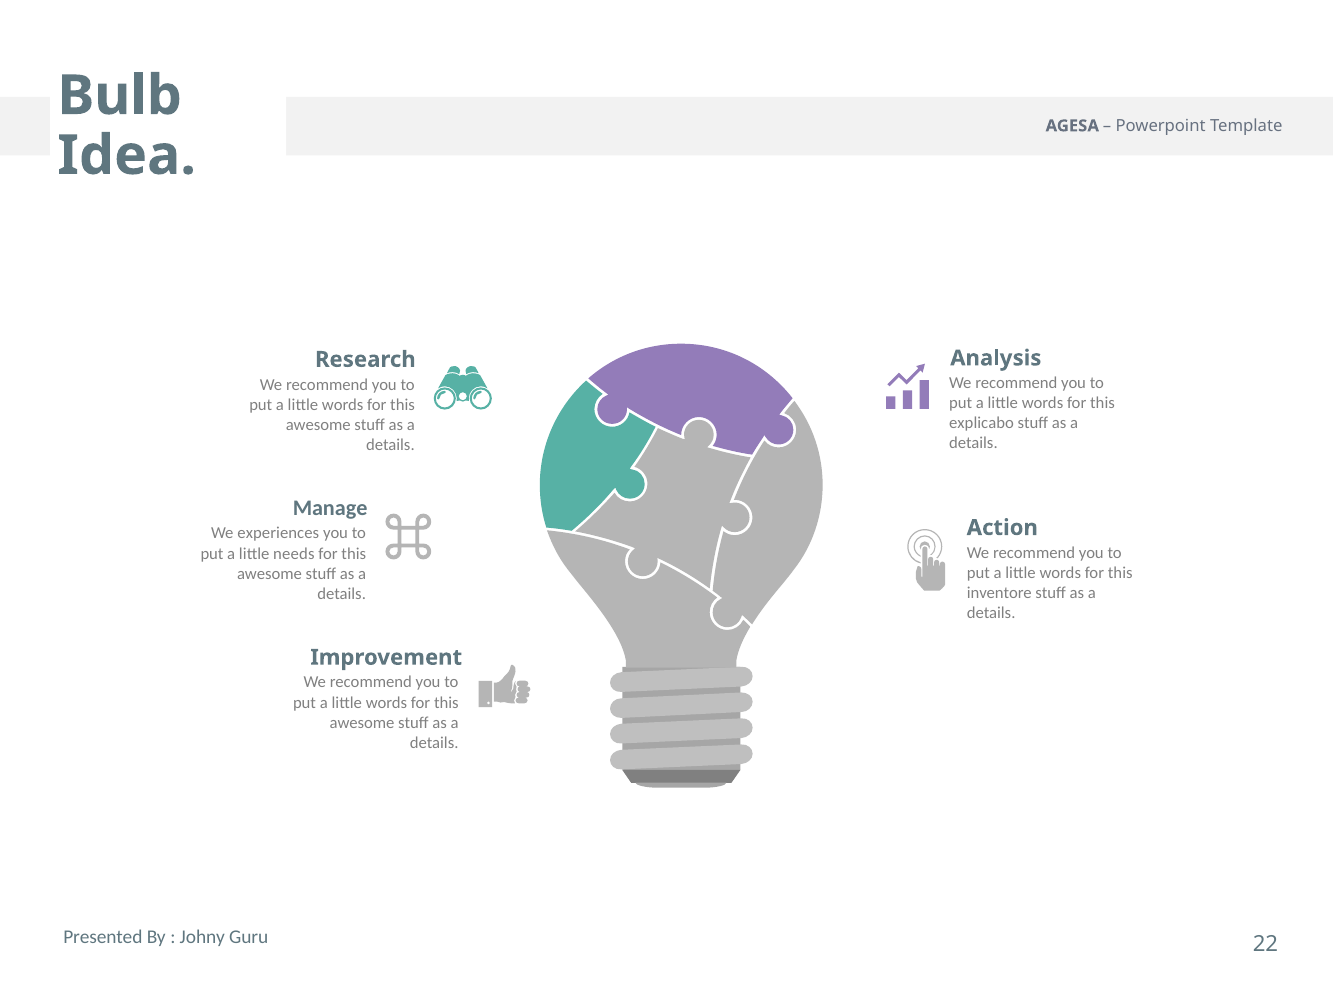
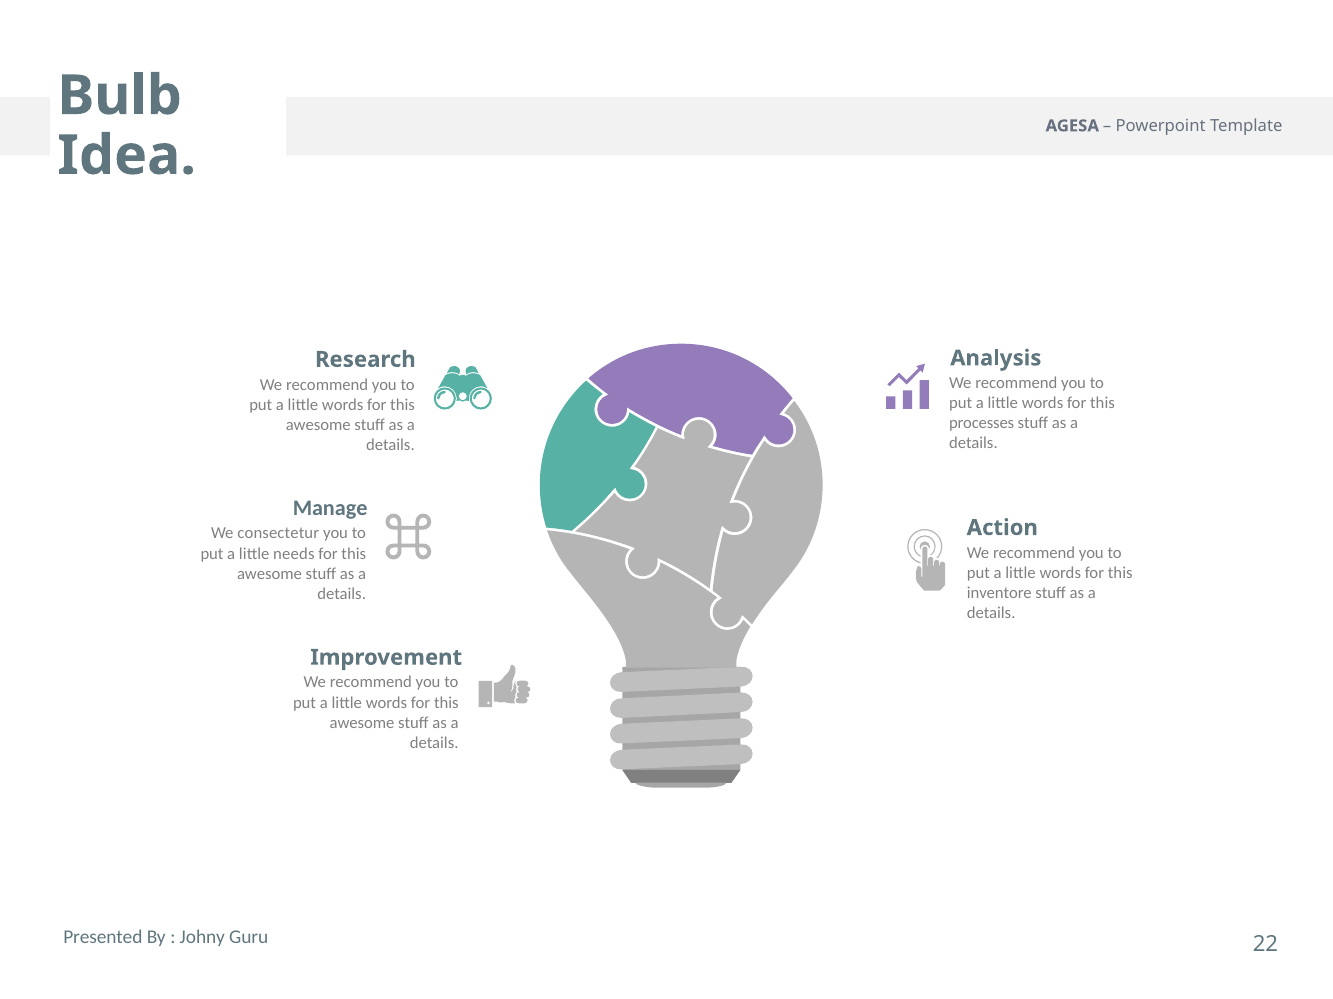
explicabo: explicabo -> processes
experiences: experiences -> consectetur
